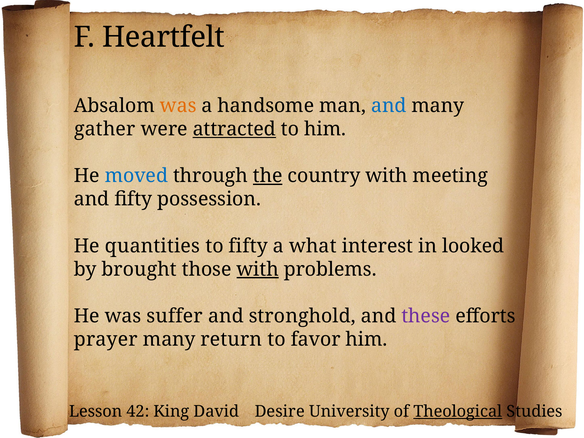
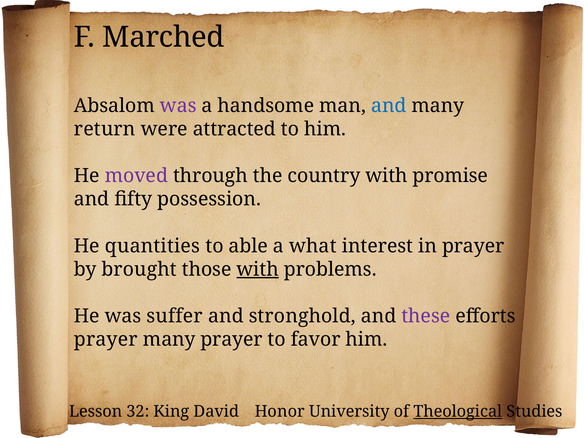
Heartfelt: Heartfelt -> Marched
was at (178, 106) colour: orange -> purple
gather: gather -> return
attracted underline: present -> none
moved colour: blue -> purple
the underline: present -> none
meeting: meeting -> promise
to fifty: fifty -> able
in looked: looked -> prayer
many return: return -> prayer
42: 42 -> 32
Desire: Desire -> Honor
